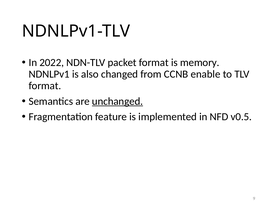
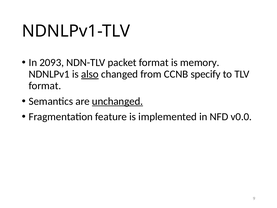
2022: 2022 -> 2093
also underline: none -> present
enable: enable -> specify
v0.5: v0.5 -> v0.0
